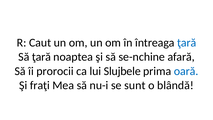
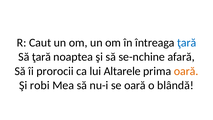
Slujbele: Slujbele -> Altarele
oară at (186, 71) colour: blue -> orange
fraţi: fraţi -> robi
se sunt: sunt -> oară
